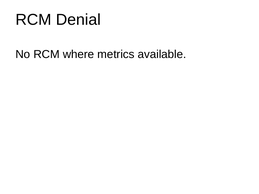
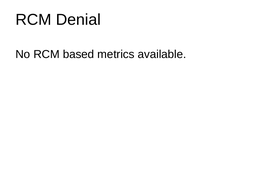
where: where -> based
